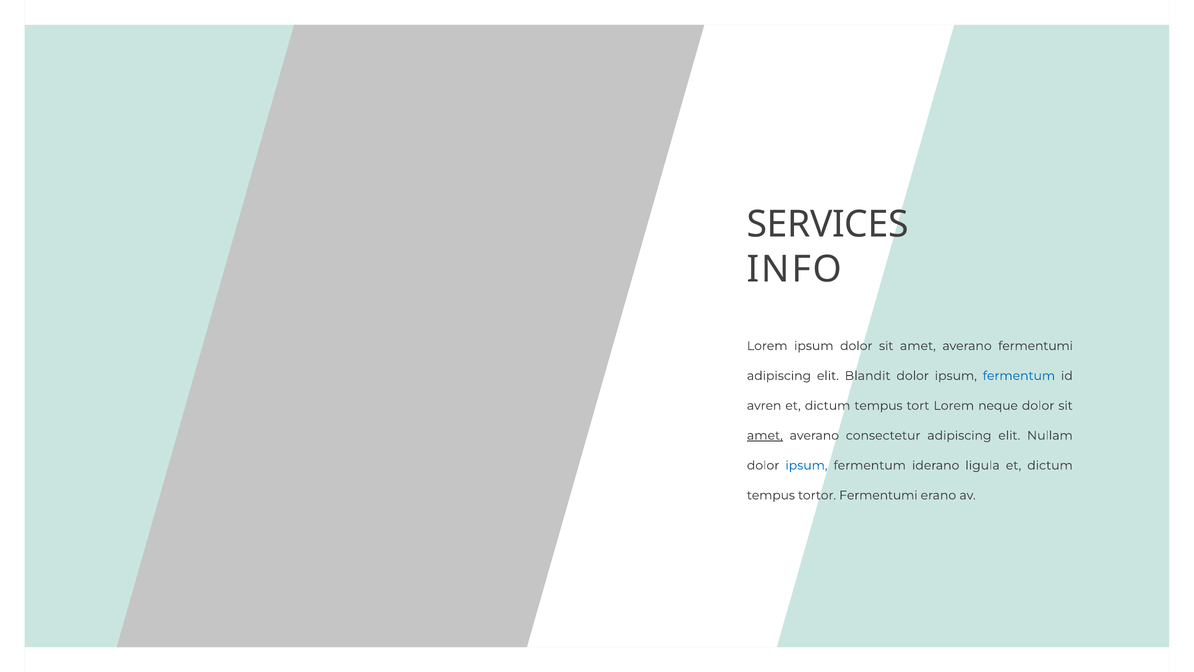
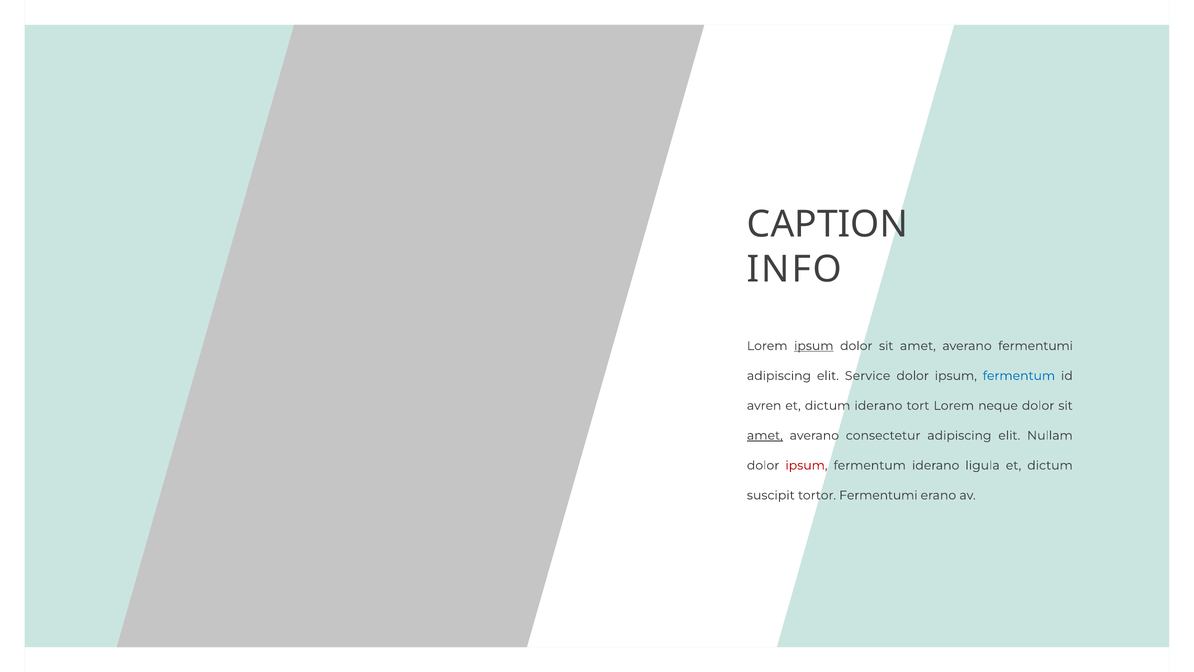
SERVICES: SERVICES -> CAPTION
ipsum at (814, 346) underline: none -> present
Blandit: Blandit -> Service
tempus at (878, 405): tempus -> iderano
ipsum at (806, 465) colour: blue -> red
tempus at (771, 495): tempus -> suscipit
